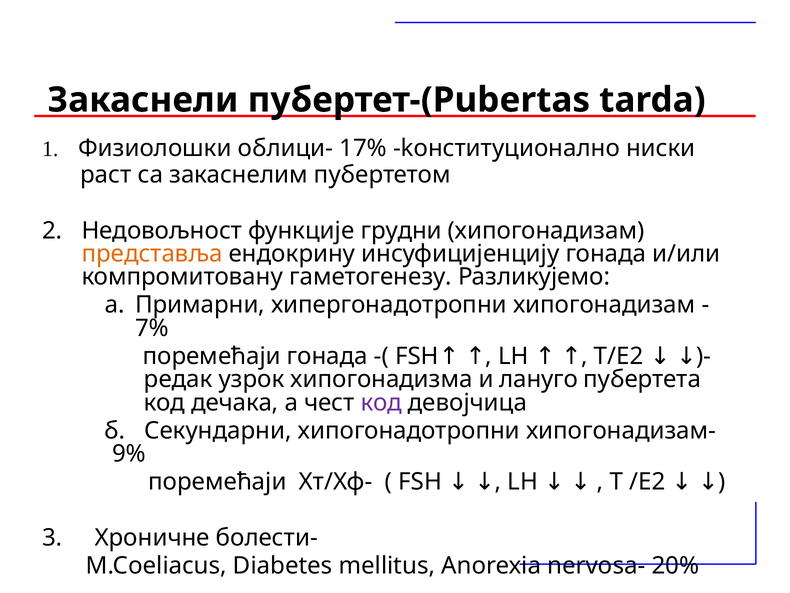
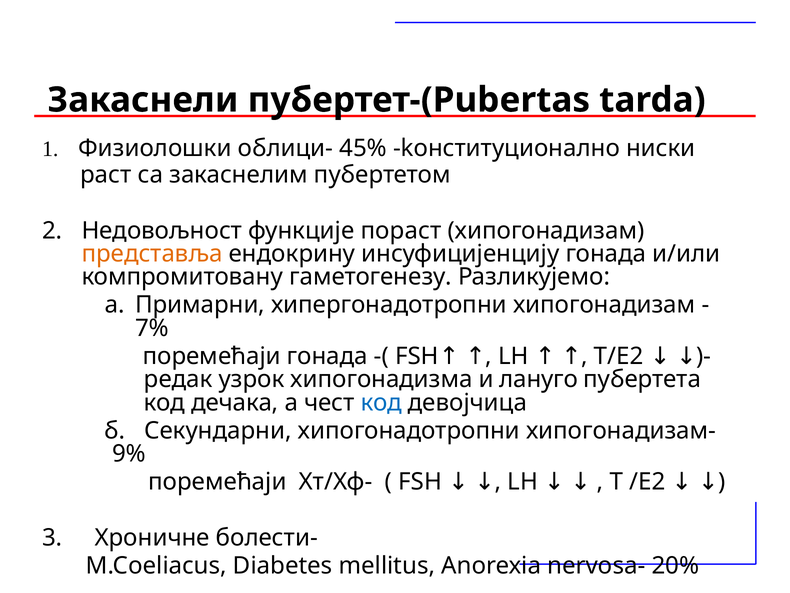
17%: 17% -> 45%
грудни: грудни -> пораст
код at (381, 402) colour: purple -> blue
